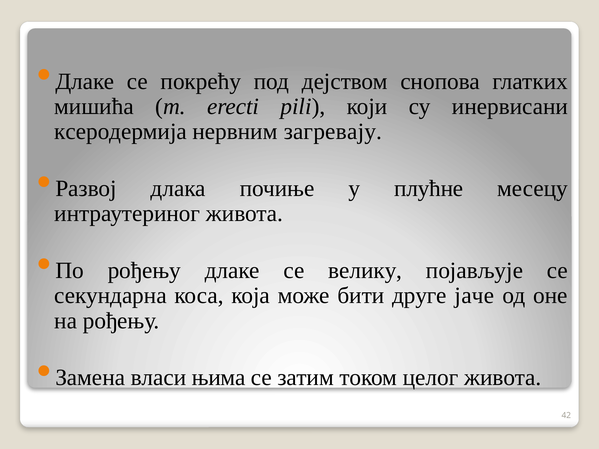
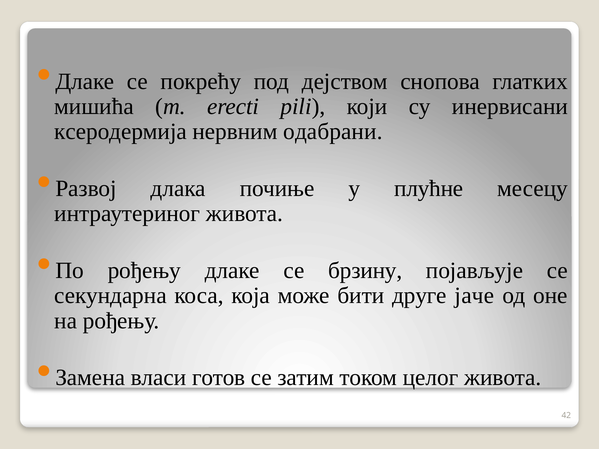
загревају: загревају -> одабрани
велику: велику -> брзину
њима: њима -> готов
